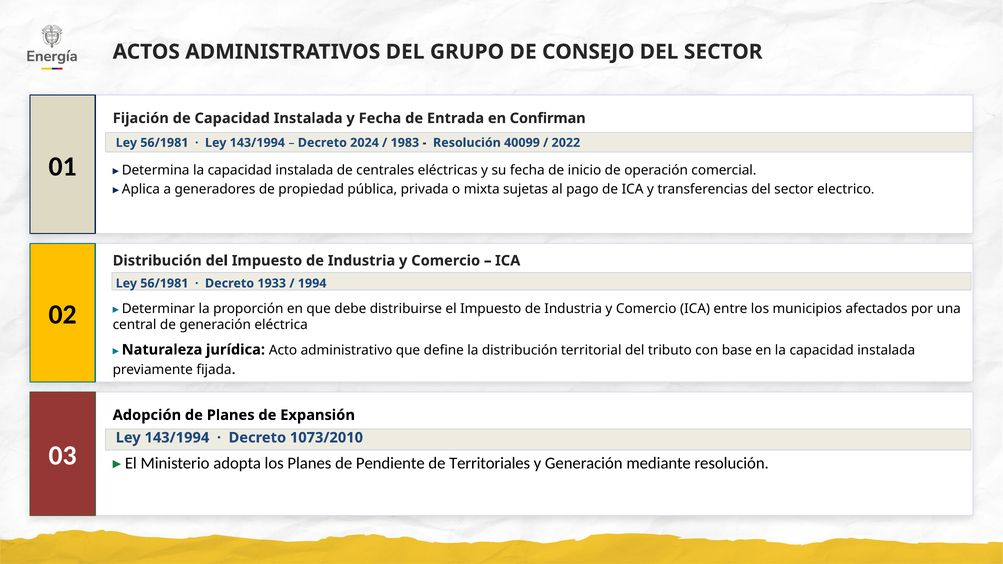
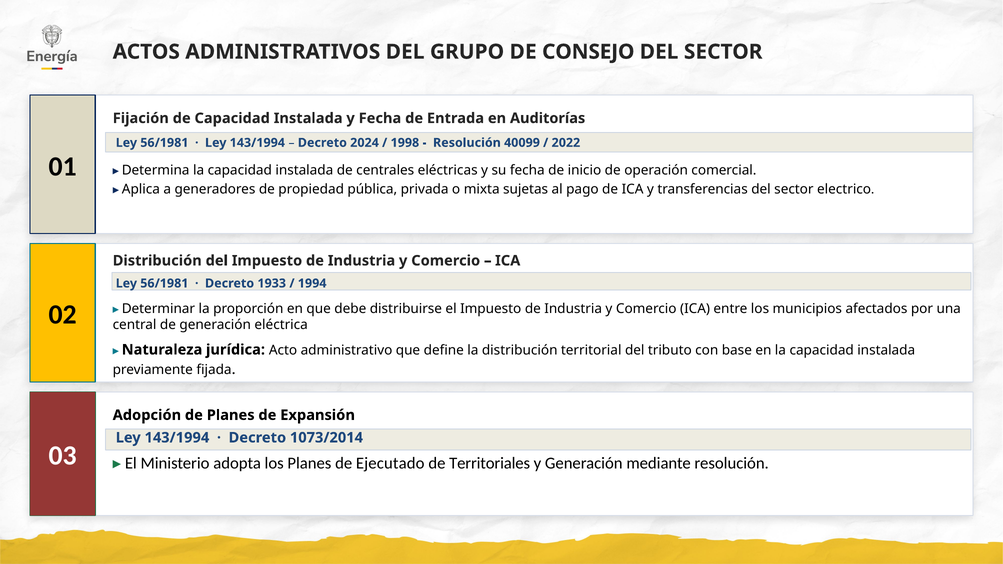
Confirman: Confirman -> Auditorías
1983: 1983 -> 1998
1073/2010: 1073/2010 -> 1073/2014
Pendiente: Pendiente -> Ejecutado
